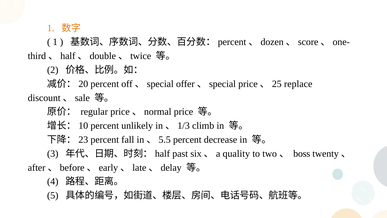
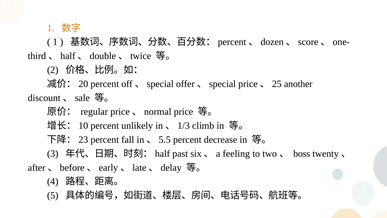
replace: replace -> another
quality: quality -> feeling
